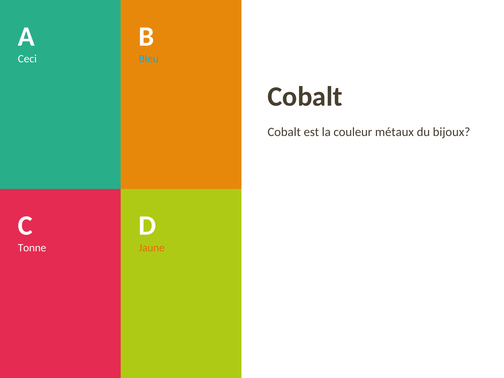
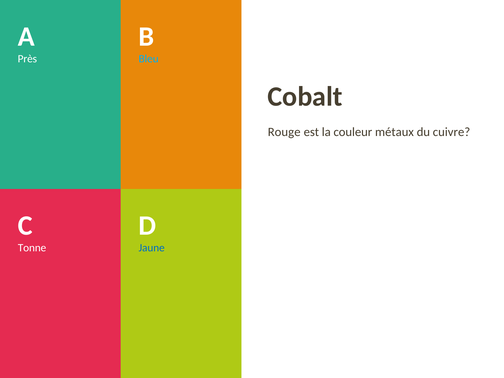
Ceci: Ceci -> Près
Cobalt at (284, 132): Cobalt -> Rouge
bijoux: bijoux -> cuivre
Jaune colour: orange -> blue
